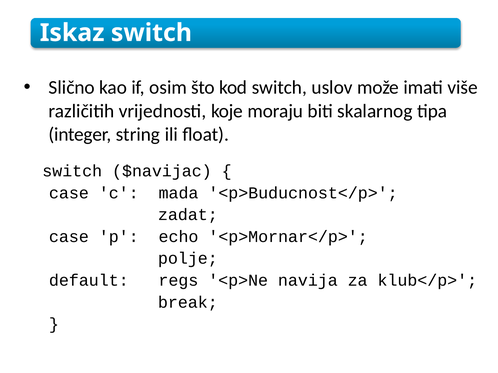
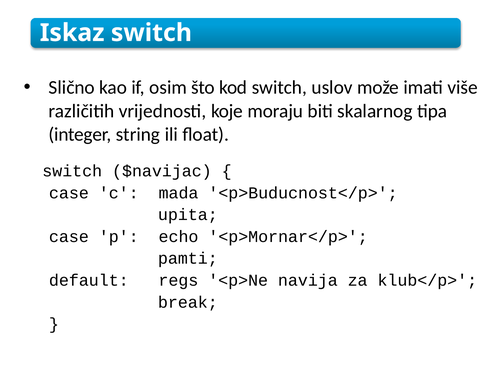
zadat: zadat -> upita
polje: polje -> pamti
